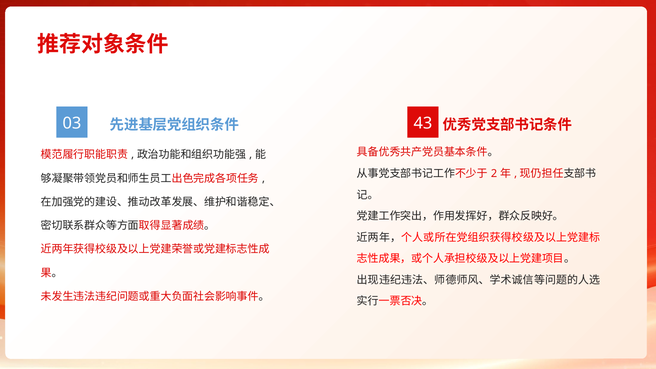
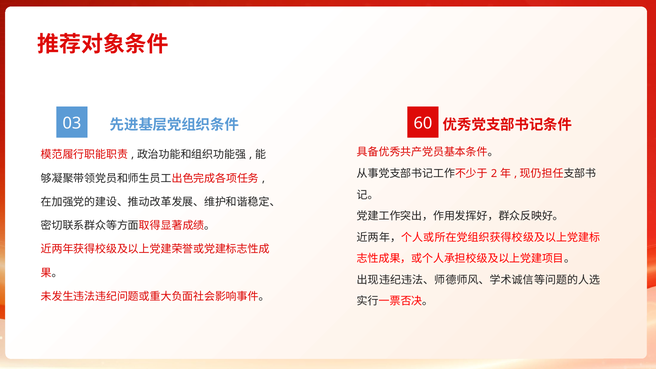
43: 43 -> 60
